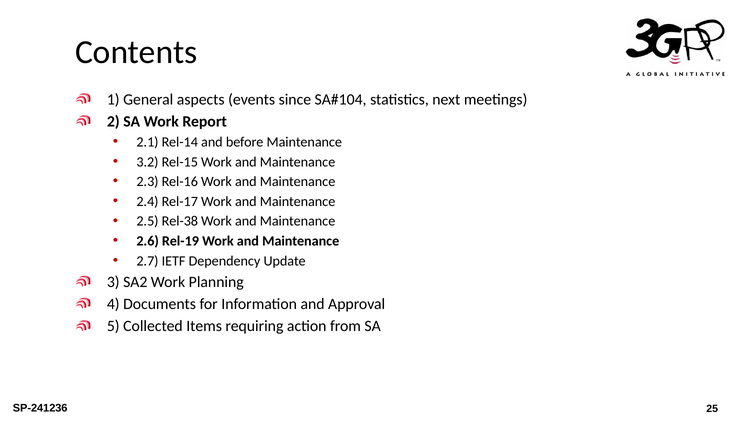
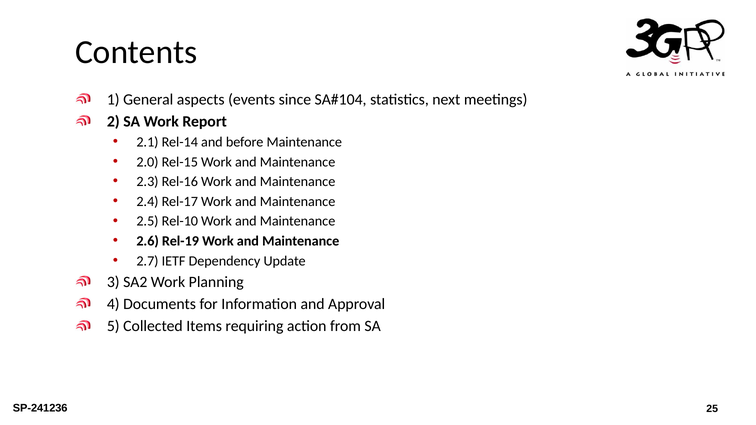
3.2: 3.2 -> 2.0
Rel-38: Rel-38 -> Rel-10
